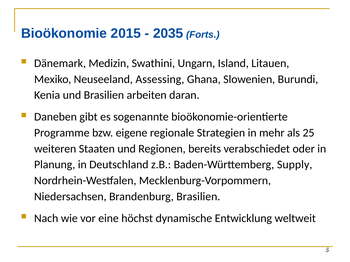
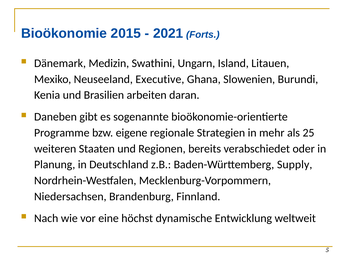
2035: 2035 -> 2021
Assessing: Assessing -> Executive
Brandenburg Brasilien: Brasilien -> Finnland
